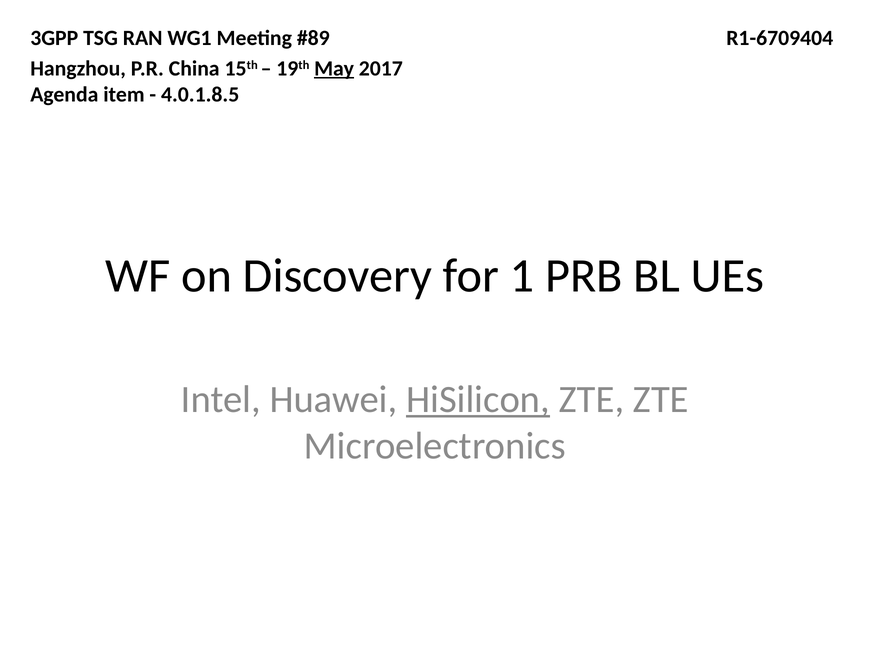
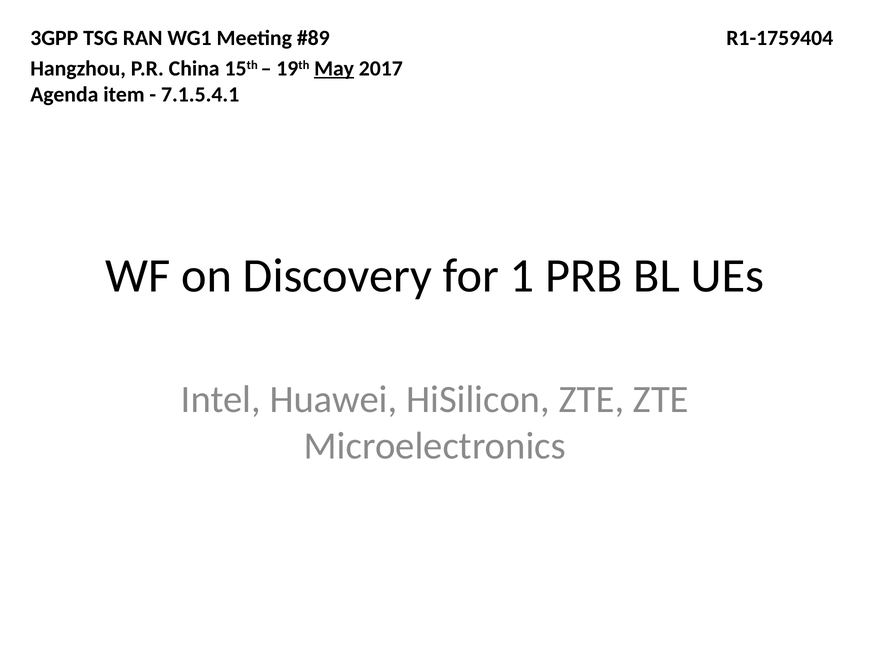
R1-6709404: R1-6709404 -> R1-1759404
4.0.1.8.5: 4.0.1.8.5 -> 7.1.5.4.1
HiSilicon underline: present -> none
